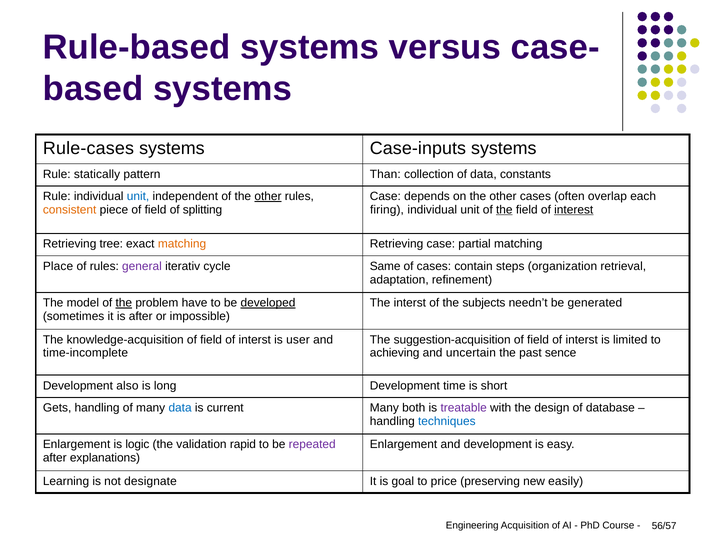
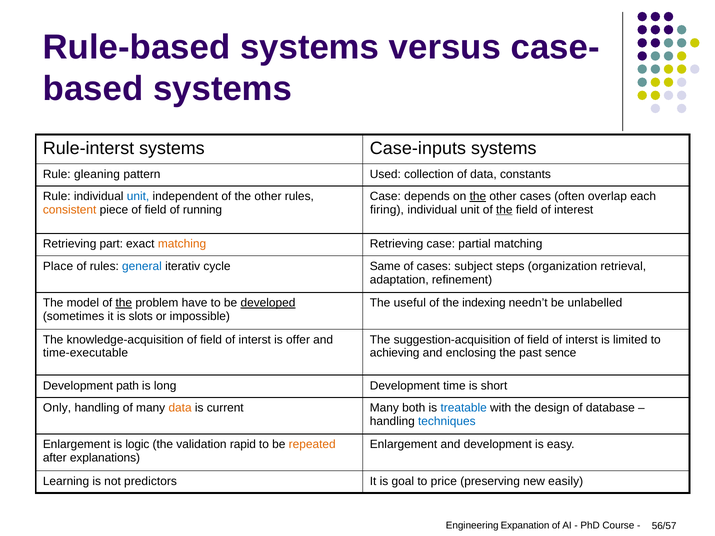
Rule-cases: Rule-cases -> Rule-interst
statically: statically -> gleaning
Than: Than -> Used
other at (268, 196) underline: present -> none
the at (478, 196) underline: none -> present
splitting: splitting -> running
interest underline: present -> none
tree: tree -> part
general colour: purple -> blue
contain: contain -> subject
The interst: interst -> useful
subjects: subjects -> indexing
generated: generated -> unlabelled
is after: after -> slots
user: user -> offer
time-incomplete: time-incomplete -> time-executable
uncertain: uncertain -> enclosing
also: also -> path
Gets: Gets -> Only
data at (180, 408) colour: blue -> orange
treatable colour: purple -> blue
repeated colour: purple -> orange
designate: designate -> predictors
Acquisition: Acquisition -> Expanation
